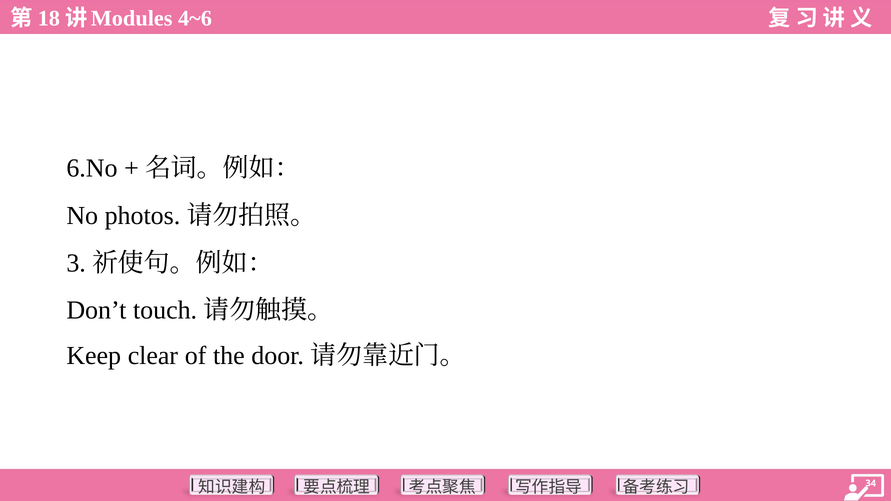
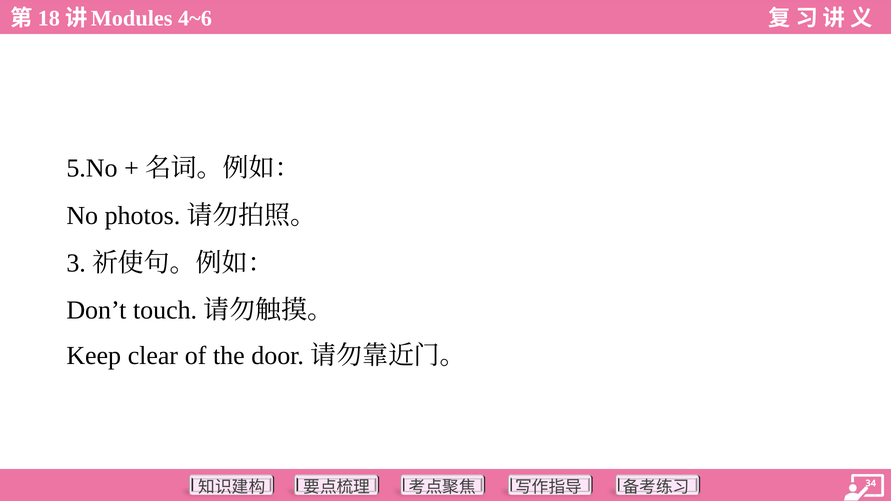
6.No: 6.No -> 5.No
